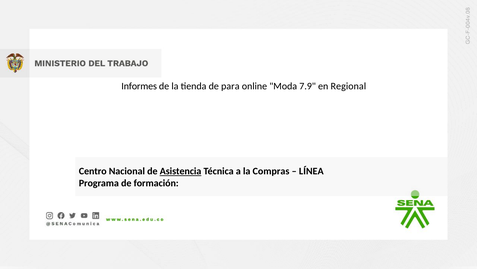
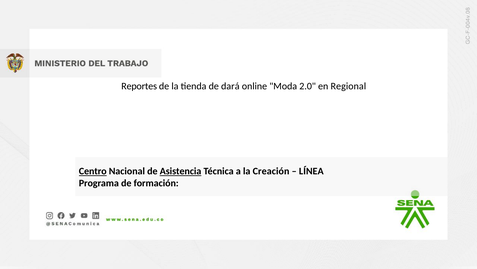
Informes: Informes -> Reportes
para: para -> dará
7.9: 7.9 -> 2.0
Centro underline: none -> present
Compras: Compras -> Creación
